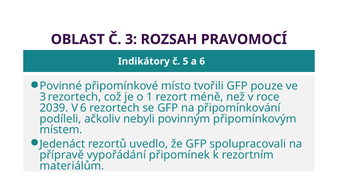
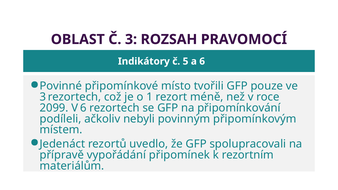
2039: 2039 -> 2099
